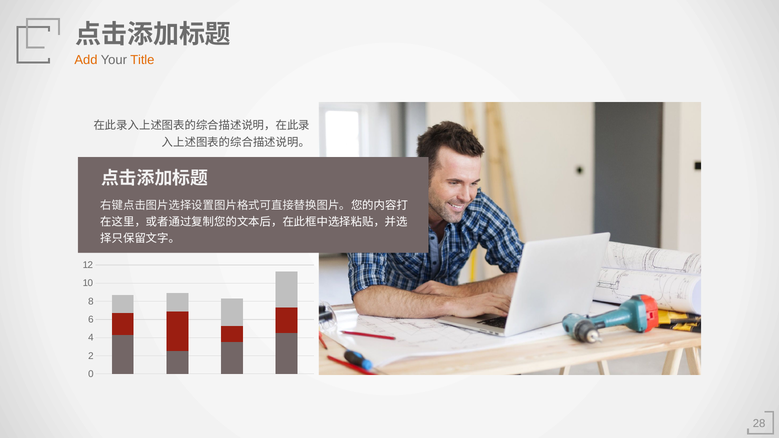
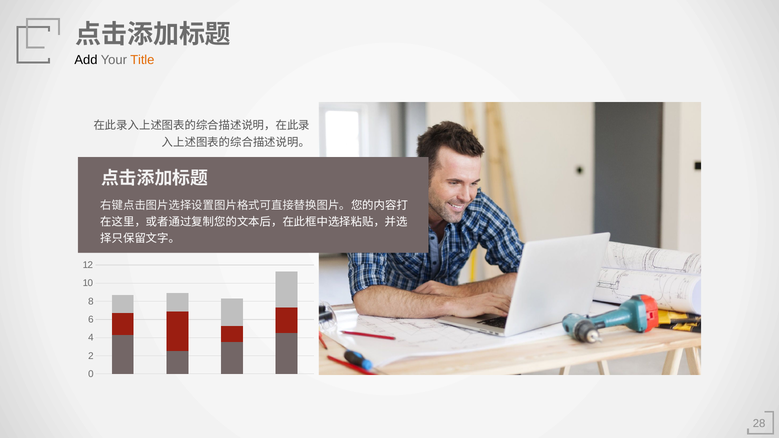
Add colour: orange -> black
